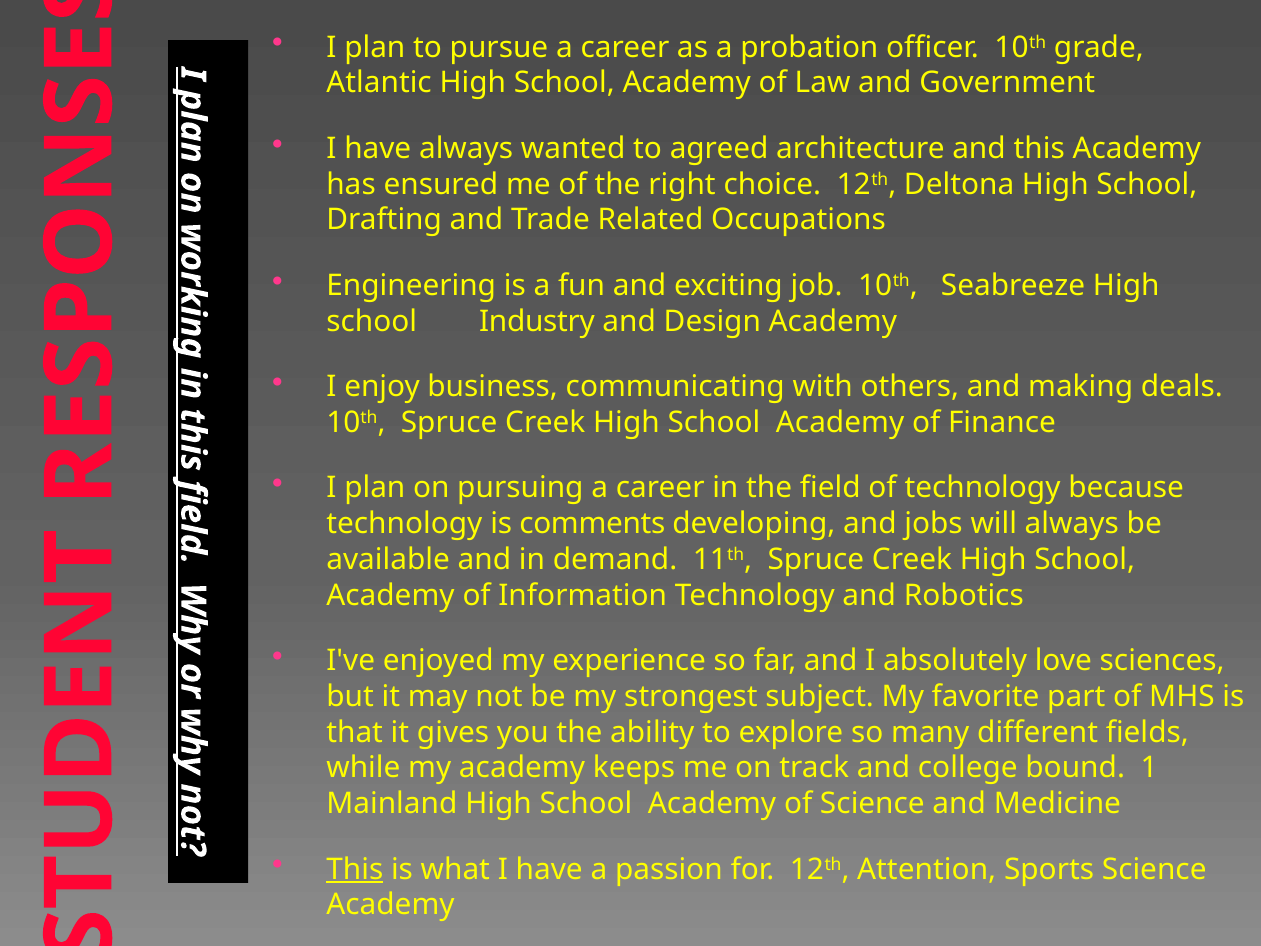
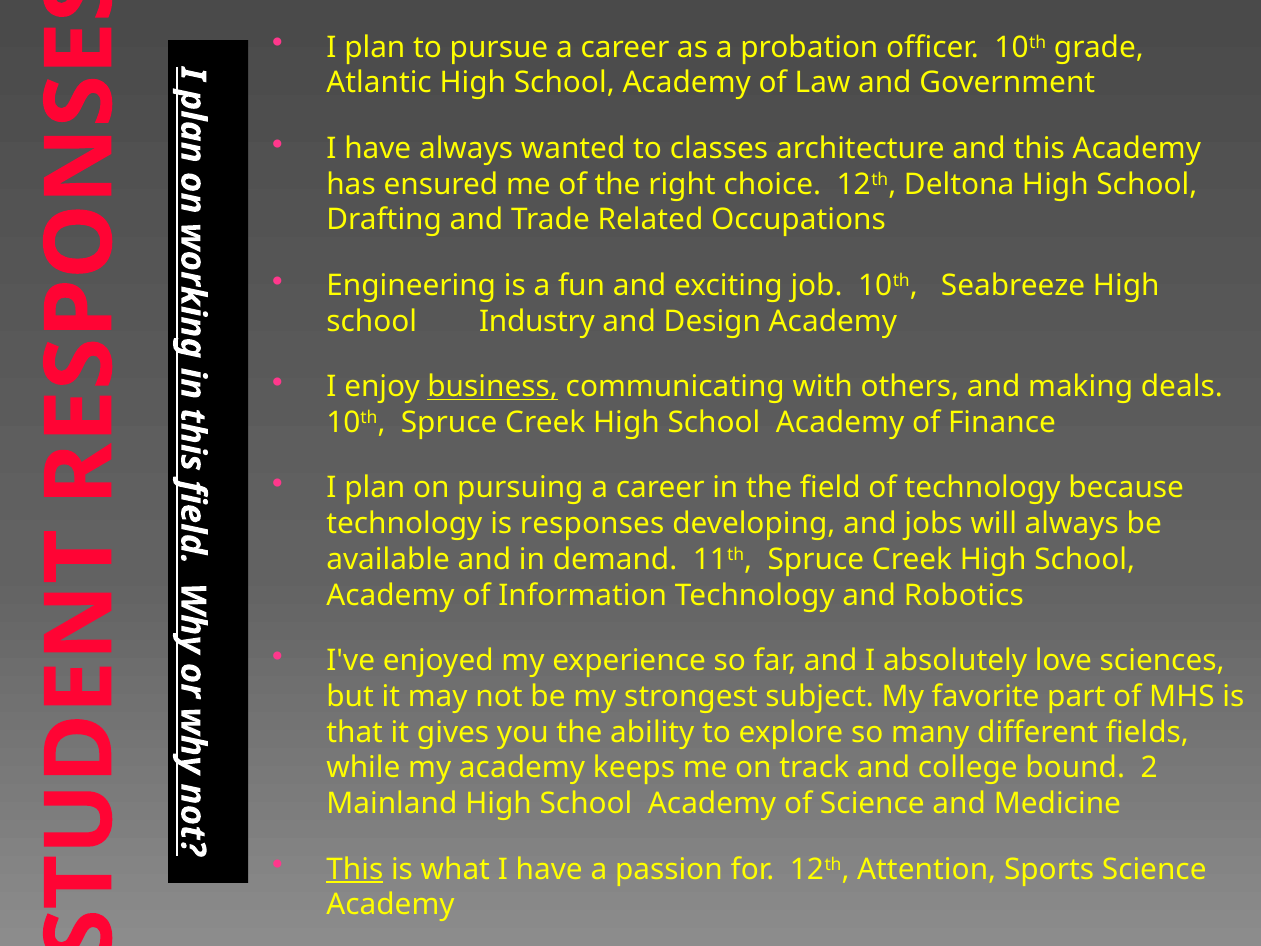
agreed: agreed -> classes
business underline: none -> present
comments: comments -> responses
1: 1 -> 2
